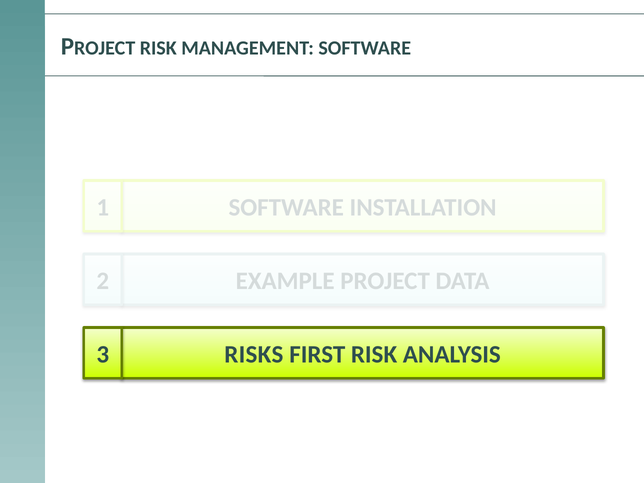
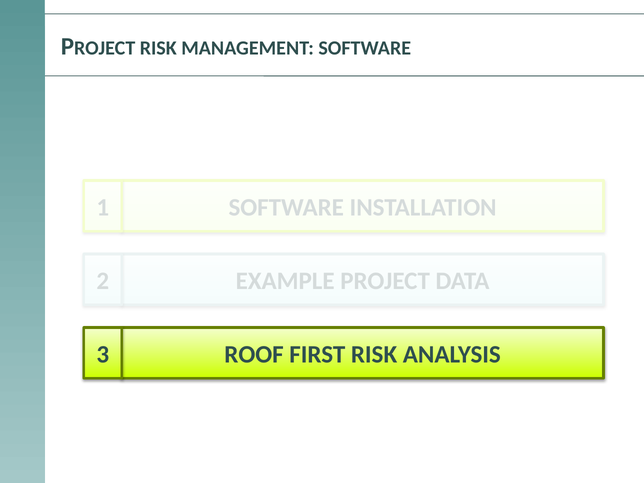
RISKS: RISKS -> ROOF
